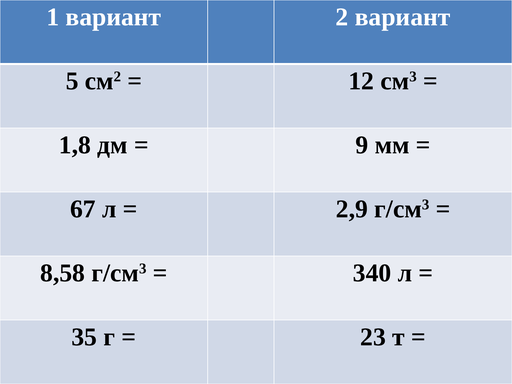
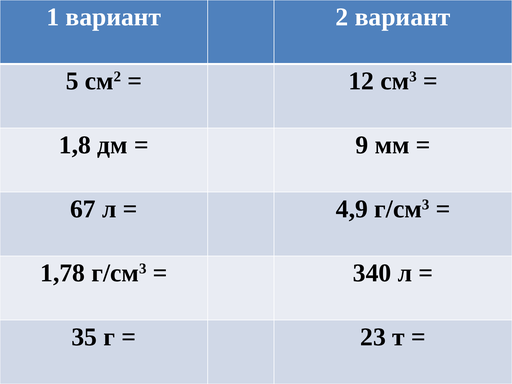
2,9: 2,9 -> 4,9
8,58: 8,58 -> 1,78
